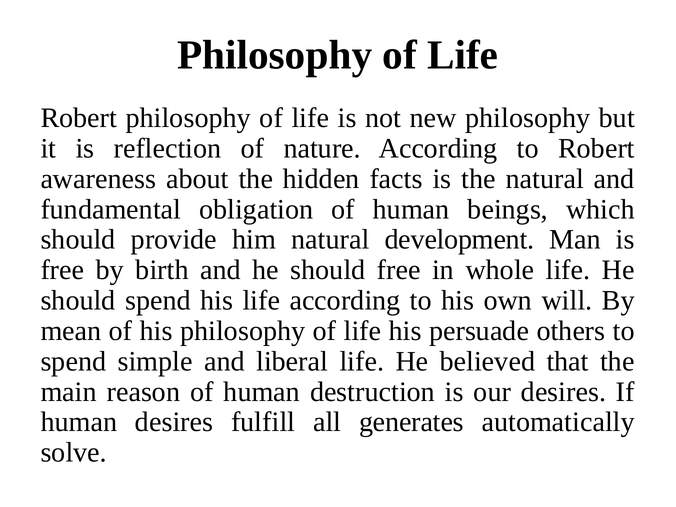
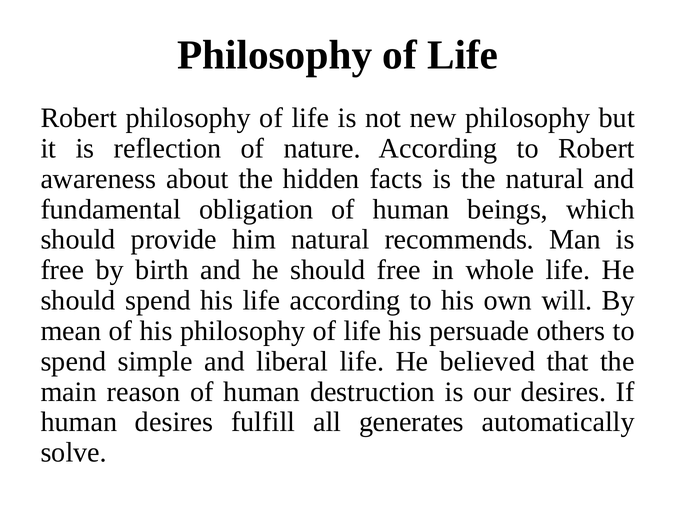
development: development -> recommends
